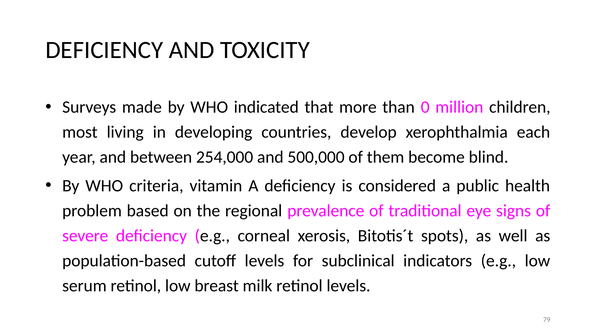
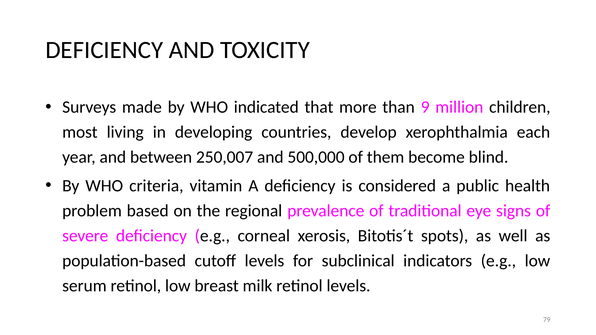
0: 0 -> 9
254,000: 254,000 -> 250,007
